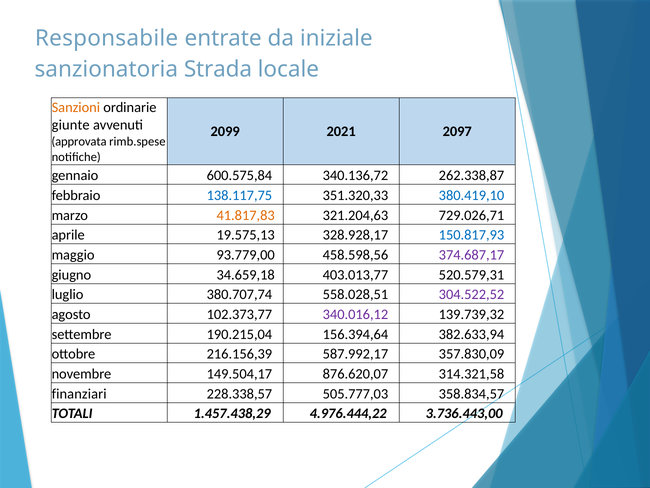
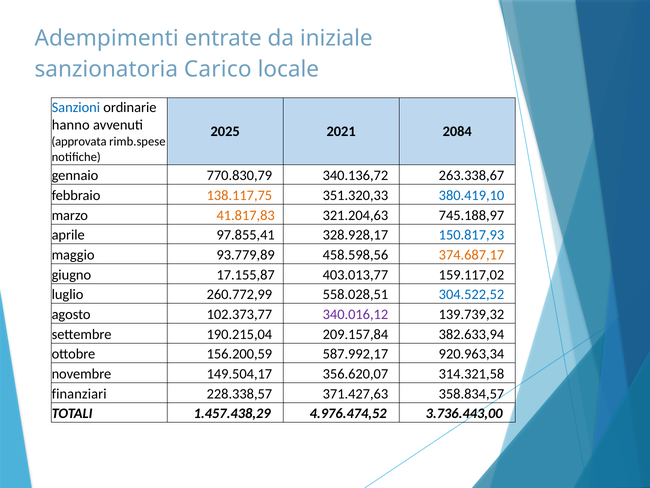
Responsabile: Responsabile -> Adempimenti
Strada: Strada -> Carico
Sanzioni colour: orange -> blue
giunte: giunte -> hanno
2099: 2099 -> 2025
2097: 2097 -> 2084
600.575,84: 600.575,84 -> 770.830,79
262.338,87: 262.338,87 -> 263.338,67
138.117,75 colour: blue -> orange
729.026,71: 729.026,71 -> 745.188,97
19.575,13: 19.575,13 -> 97.855,41
93.779,00: 93.779,00 -> 93.779,89
374.687,17 colour: purple -> orange
34.659,18: 34.659,18 -> 17.155,87
520.579,31: 520.579,31 -> 159.117,02
380.707,74: 380.707,74 -> 260.772,99
304.522,52 colour: purple -> blue
156.394,64: 156.394,64 -> 209.157,84
216.156,39: 216.156,39 -> 156.200,59
357.830,09: 357.830,09 -> 920.963,34
876.620,07: 876.620,07 -> 356.620,07
505.777,03: 505.777,03 -> 371.427,63
4.976.444,22: 4.976.444,22 -> 4.976.474,52
